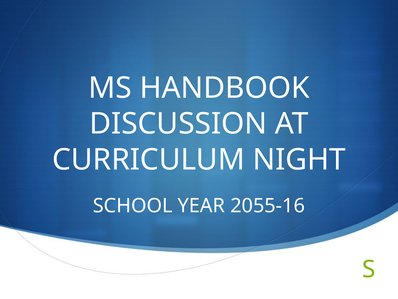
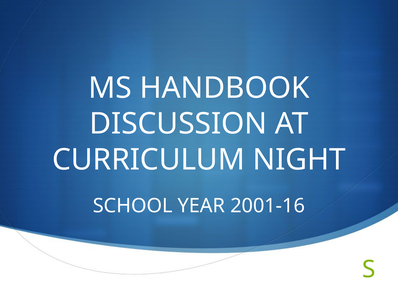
2055-16: 2055-16 -> 2001-16
